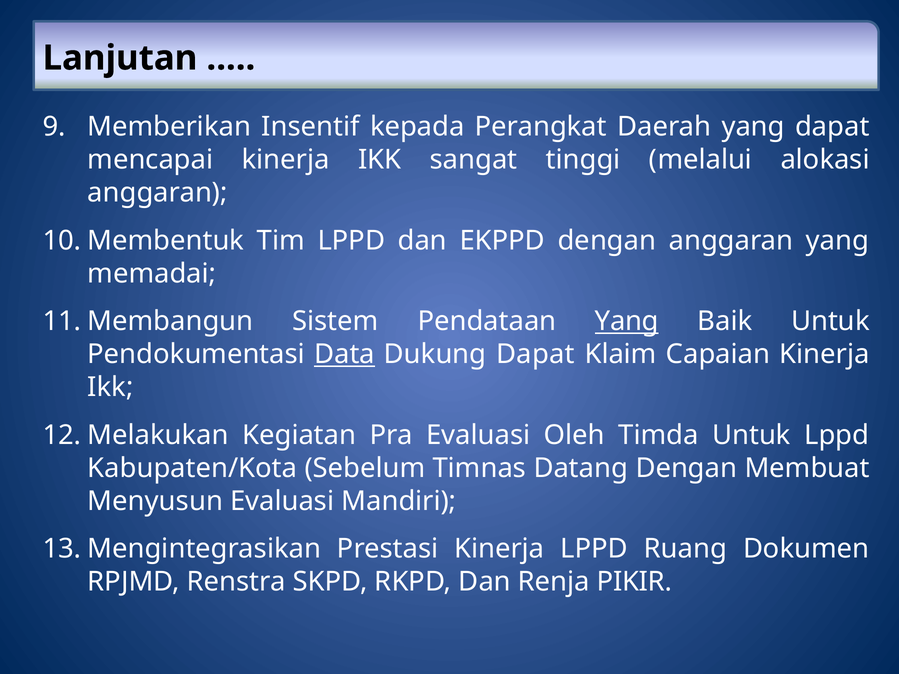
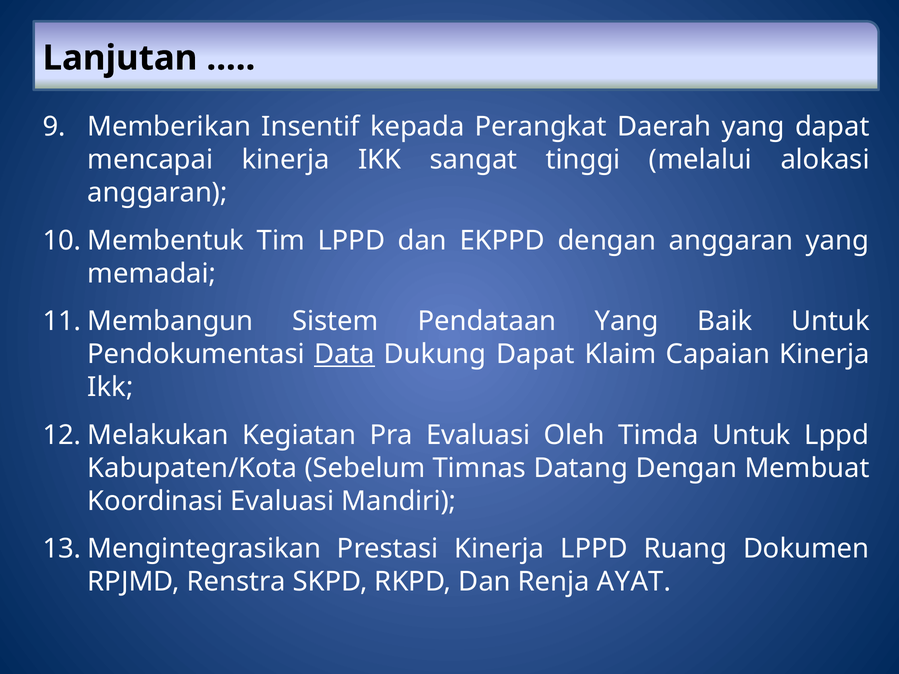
Yang at (627, 321) underline: present -> none
Menyusun: Menyusun -> Koordinasi
PIKIR: PIKIR -> AYAT
